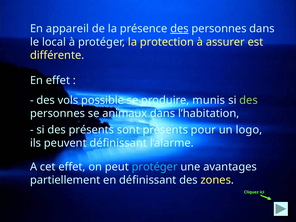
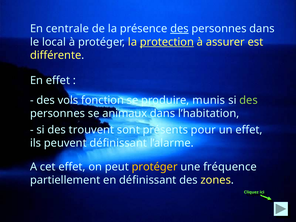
appareil: appareil -> centrale
protection underline: none -> present
possible: possible -> fonction
des présents: présents -> trouvent
un logo: logo -> effet
protéger at (155, 167) colour: light blue -> yellow
avantages: avantages -> fréquence
